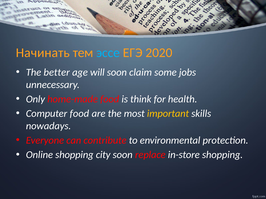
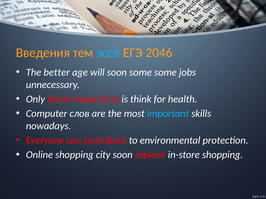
Начинать: Начинать -> Введения
2020: 2020 -> 2046
soon claim: claim -> some
Computer food: food -> слов
important colour: yellow -> light blue
